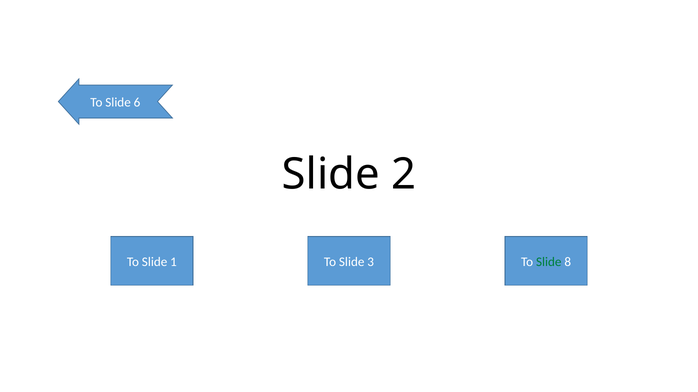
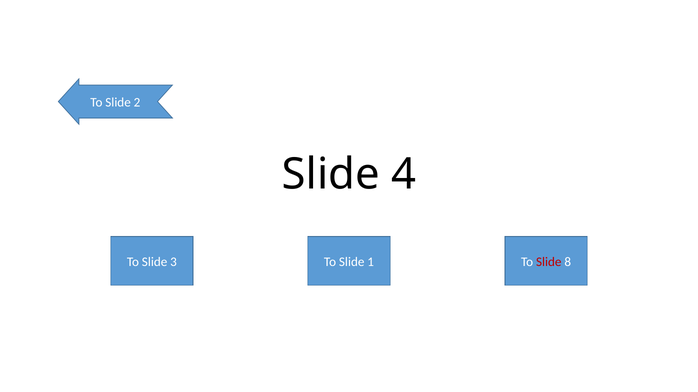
6: 6 -> 2
2: 2 -> 4
1: 1 -> 3
3: 3 -> 1
Slide at (549, 262) colour: green -> red
